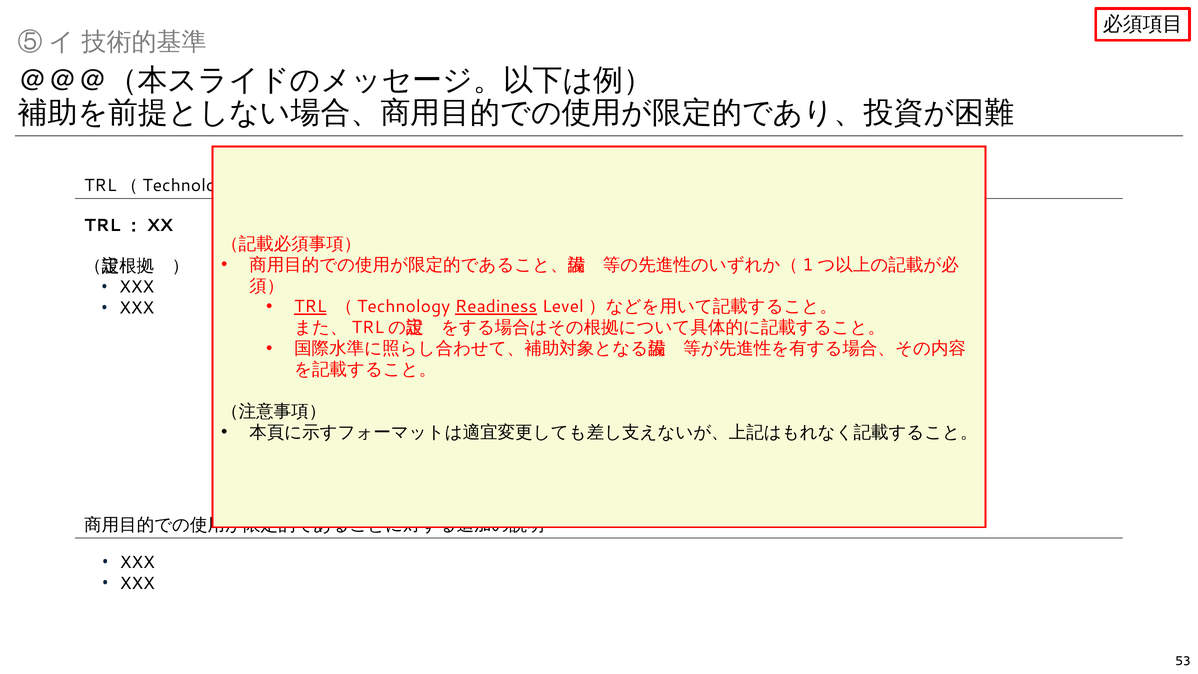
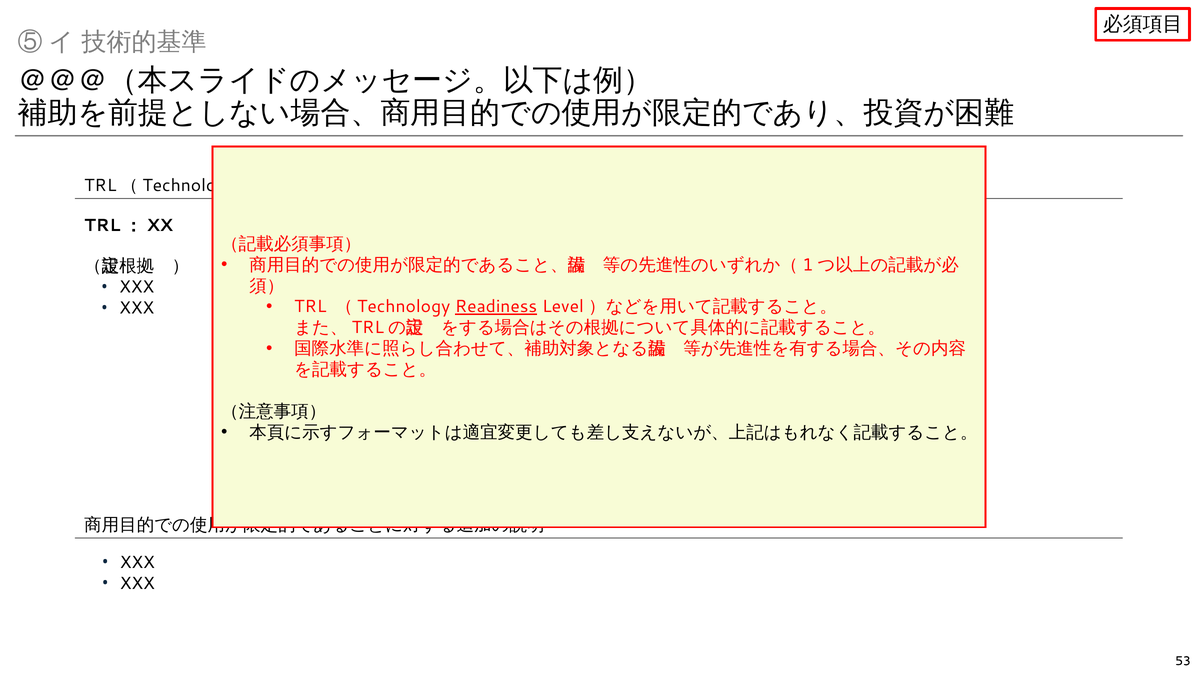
TRL underline: present -> none
